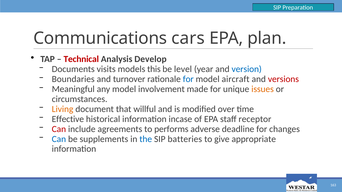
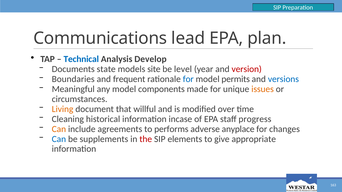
cars: cars -> lead
Technical colour: red -> blue
visits: visits -> state
this: this -> site
version colour: blue -> red
turnover: turnover -> frequent
aircraft: aircraft -> permits
versions colour: red -> blue
involvement: involvement -> components
Effective: Effective -> Cleaning
receptor: receptor -> progress
Can at (59, 129) colour: red -> orange
deadline: deadline -> anyplace
the colour: blue -> red
batteries: batteries -> elements
